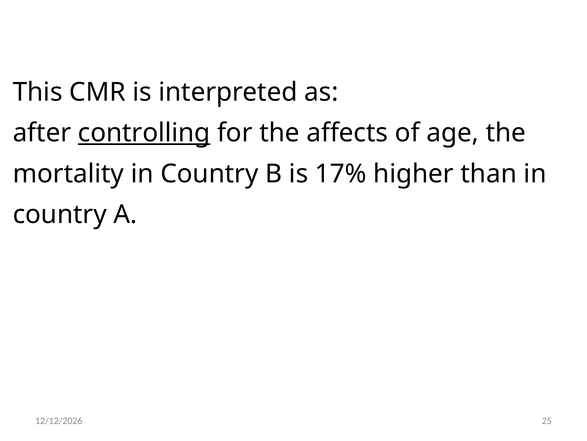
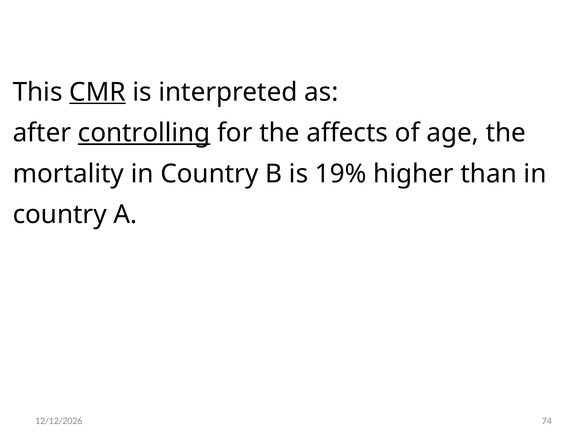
CMR underline: none -> present
17%: 17% -> 19%
25: 25 -> 74
